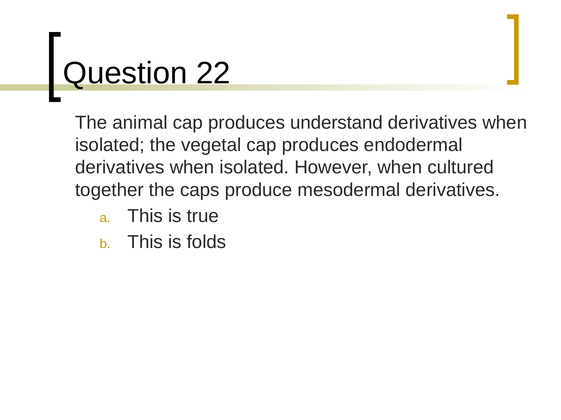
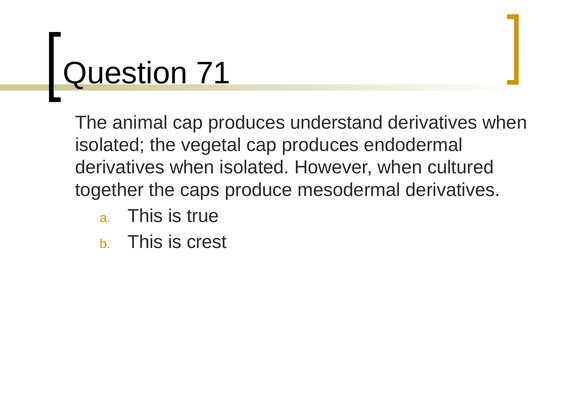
22: 22 -> 71
folds: folds -> crest
